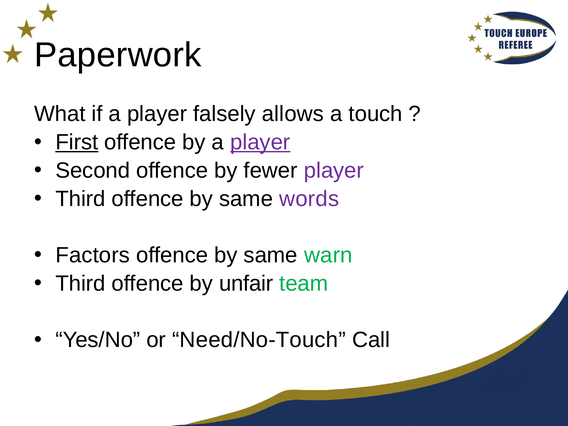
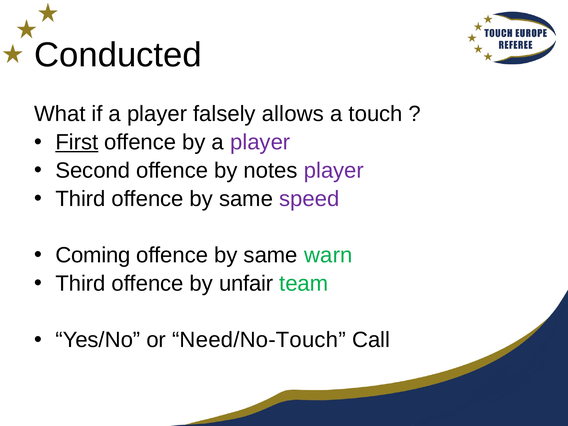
Paperwork: Paperwork -> Conducted
player at (260, 142) underline: present -> none
fewer: fewer -> notes
words: words -> speed
Factors: Factors -> Coming
